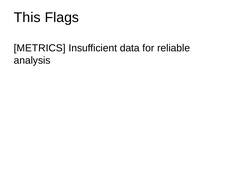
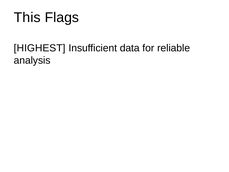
METRICS: METRICS -> HIGHEST
